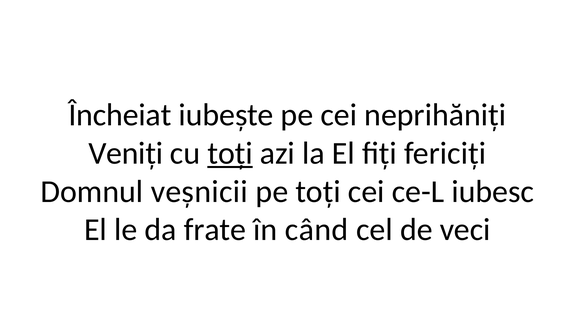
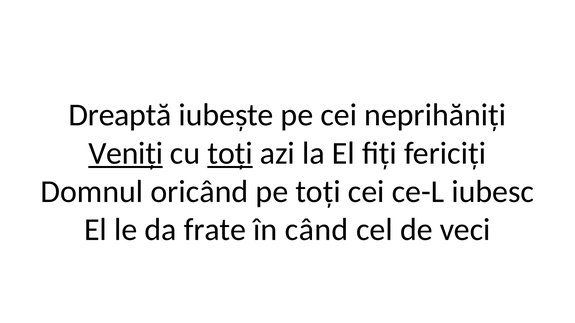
Încheiat: Încheiat -> Dreaptă
Veniți underline: none -> present
veșnicii: veșnicii -> oricând
